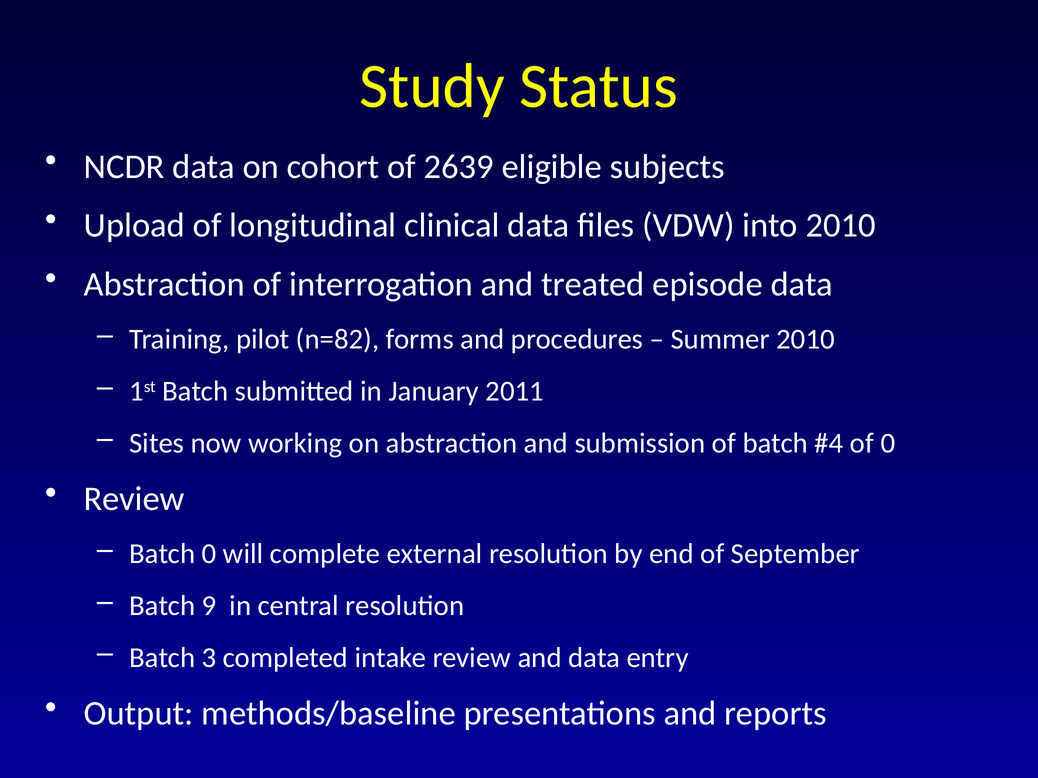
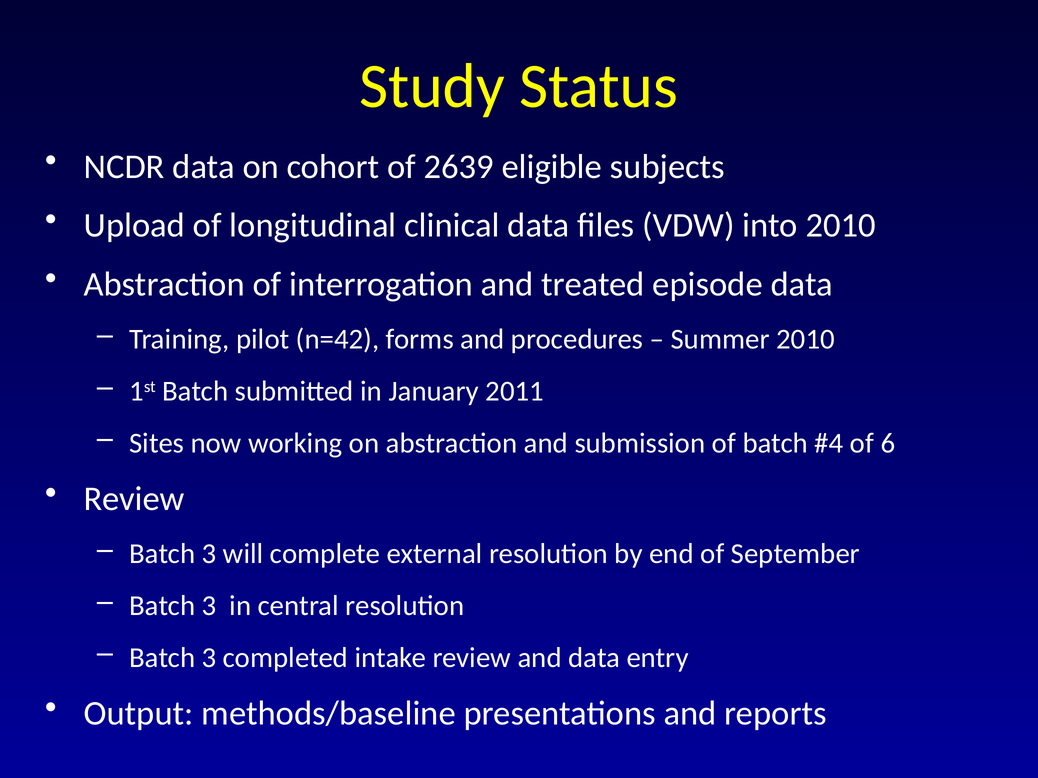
n=82: n=82 -> n=42
of 0: 0 -> 6
0 at (209, 554): 0 -> 3
9 at (209, 606): 9 -> 3
